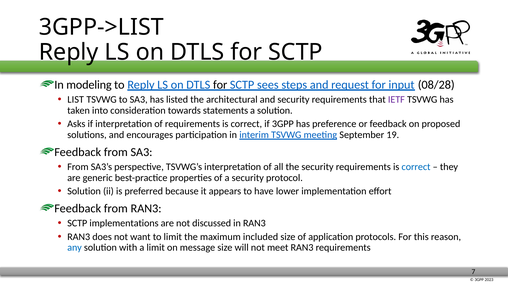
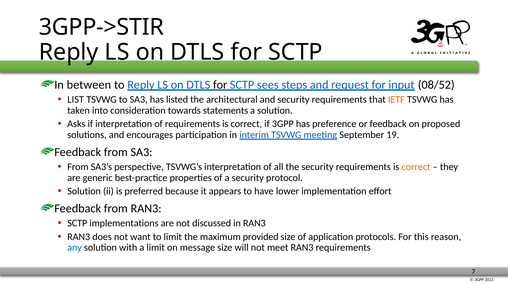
3GPP->LIST: 3GPP->LIST -> 3GPP->STIR
modeling: modeling -> between
08/28: 08/28 -> 08/52
IETF colour: purple -> orange
correct at (416, 167) colour: blue -> orange
included: included -> provided
